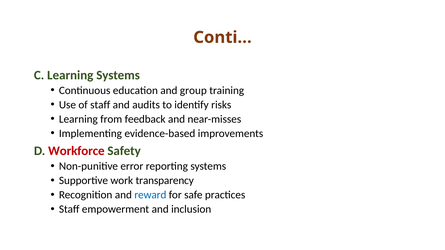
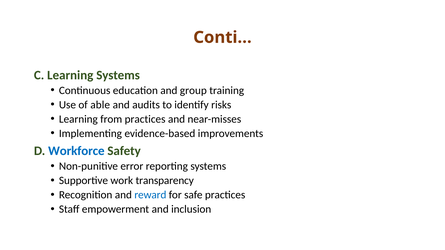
of staff: staff -> able
from feedback: feedback -> practices
Workforce colour: red -> blue
